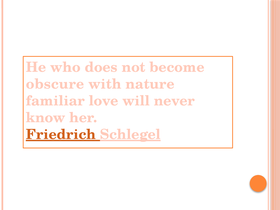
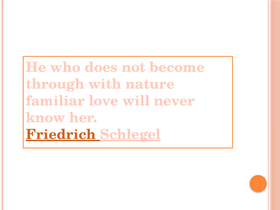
obscure: obscure -> through
